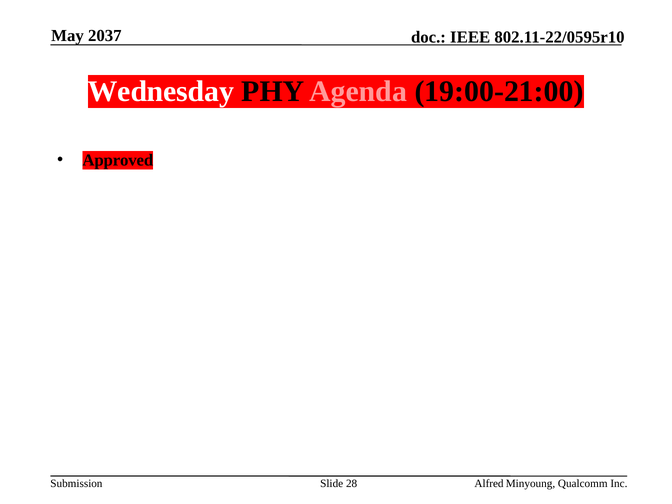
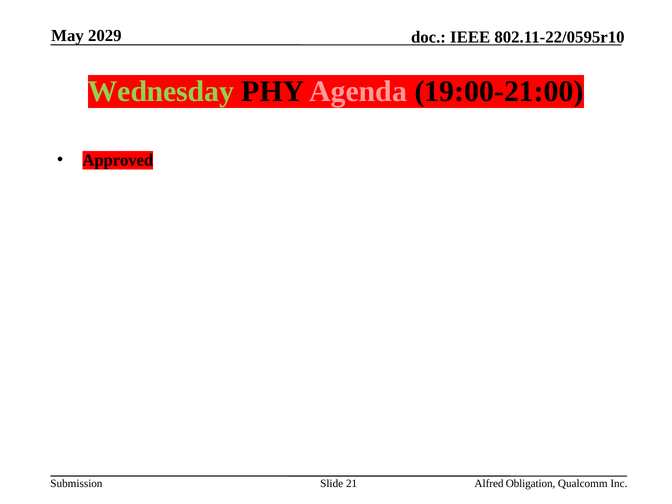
2037: 2037 -> 2029
Wednesday colour: white -> light green
28: 28 -> 21
Minyoung: Minyoung -> Obligation
